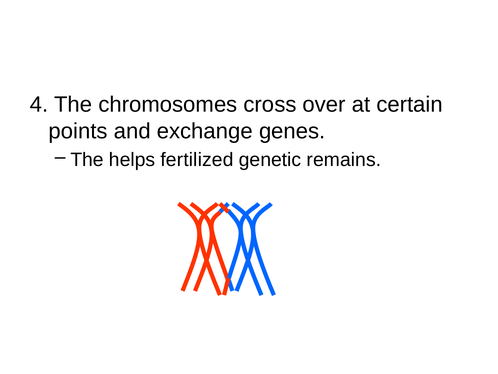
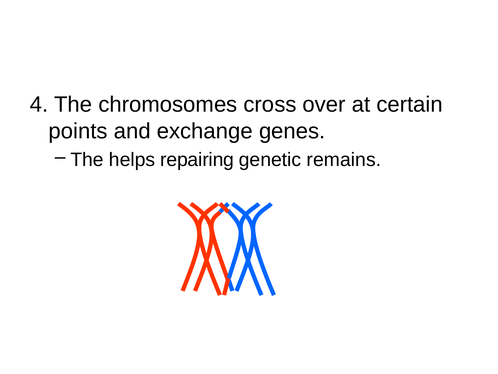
fertilized: fertilized -> repairing
